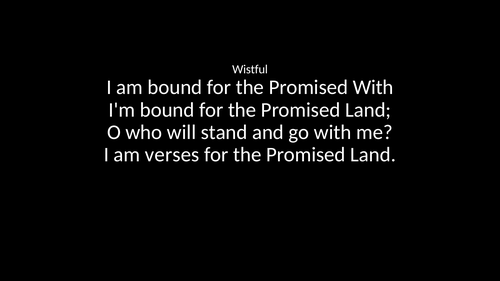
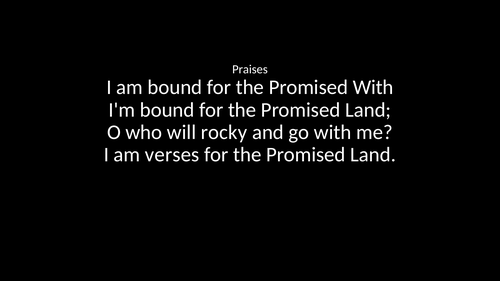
Wistful: Wistful -> Praises
stand: stand -> rocky
